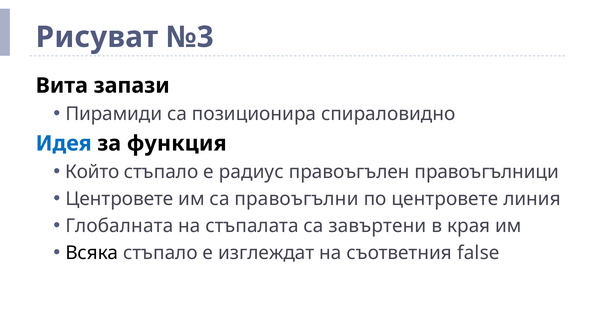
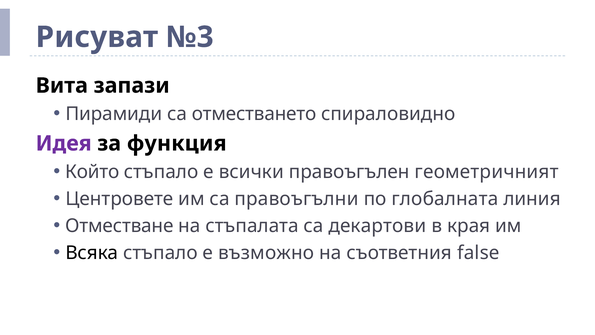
позиционира: позиционира -> отместването
Идея colour: blue -> purple
радиус: радиус -> всички
правоъгълници: правоъгълници -> геометричният
по центровете: центровете -> глобалната
Глобалната: Глобалната -> Отместване
завъртени: завъртени -> декартови
изглеждат: изглеждат -> възможно
